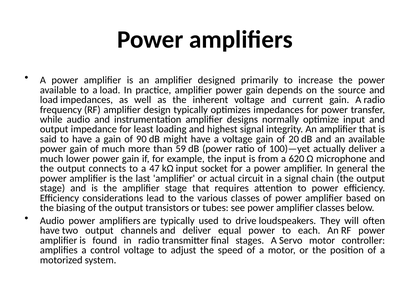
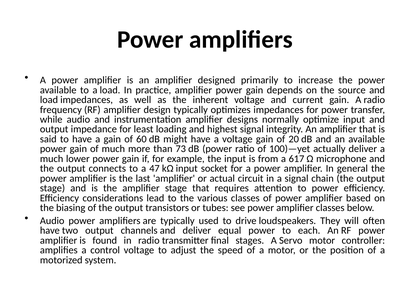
90: 90 -> 60
59: 59 -> 73
620: 620 -> 617
